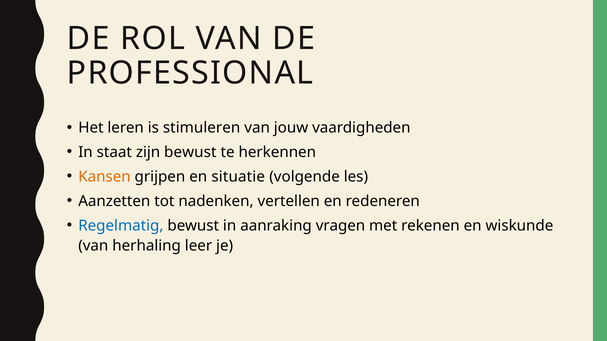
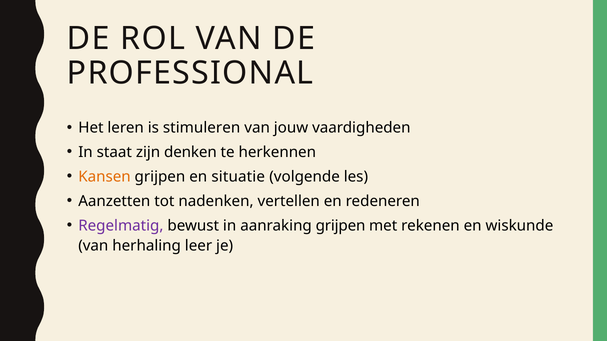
zijn bewust: bewust -> denken
Regelmatig colour: blue -> purple
aanraking vragen: vragen -> grijpen
